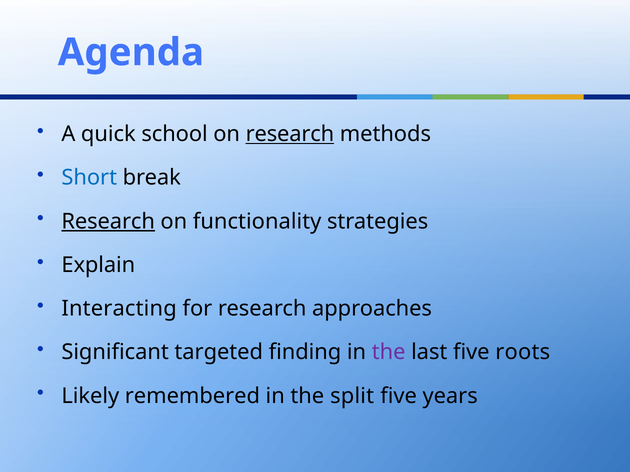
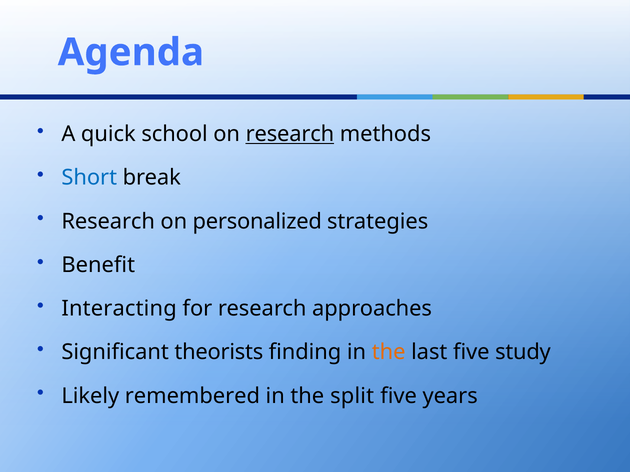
Research at (108, 222) underline: present -> none
functionality: functionality -> personalized
Explain: Explain -> Benefit
targeted: targeted -> theorists
the at (389, 353) colour: purple -> orange
roots: roots -> study
